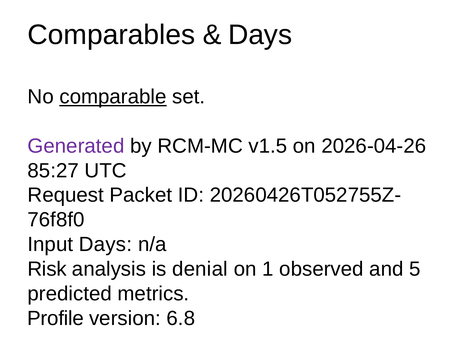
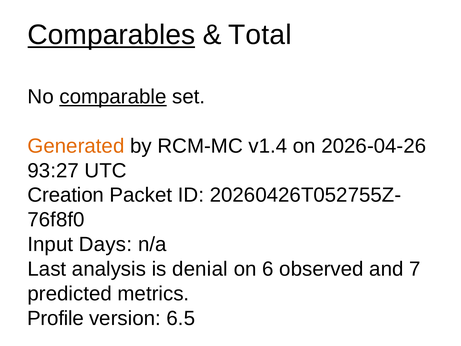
Comparables underline: none -> present
Days at (260, 35): Days -> Total
Generated colour: purple -> orange
v1.5: v1.5 -> v1.4
85:27: 85:27 -> 93:27
Request: Request -> Creation
Risk: Risk -> Last
1: 1 -> 6
5: 5 -> 7
6.8: 6.8 -> 6.5
